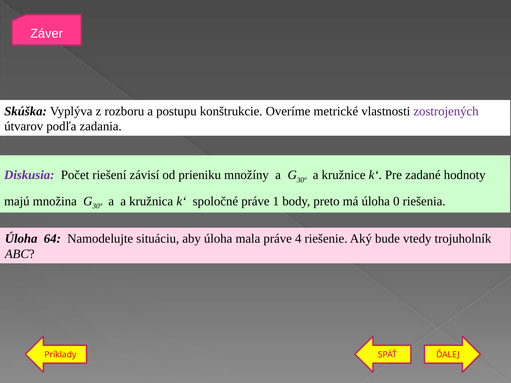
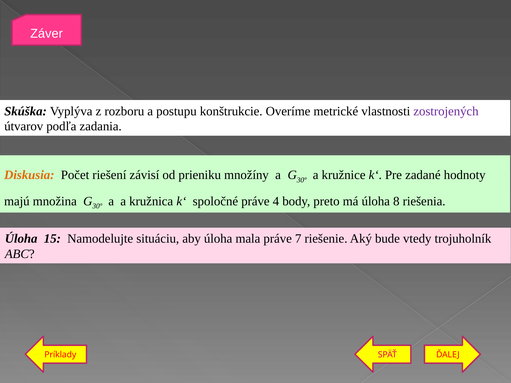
Diskusia colour: purple -> orange
1: 1 -> 4
0: 0 -> 8
64: 64 -> 15
4: 4 -> 7
